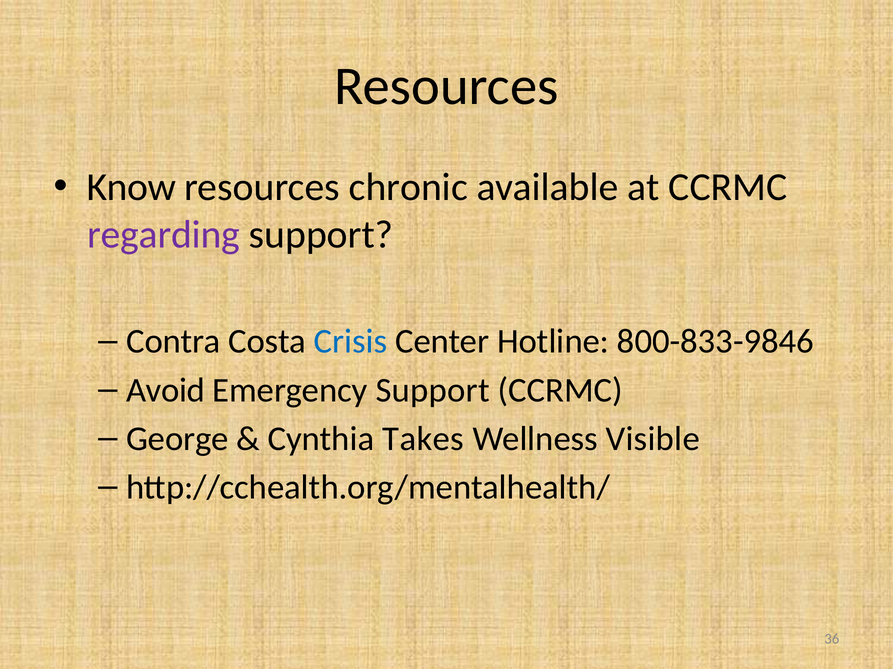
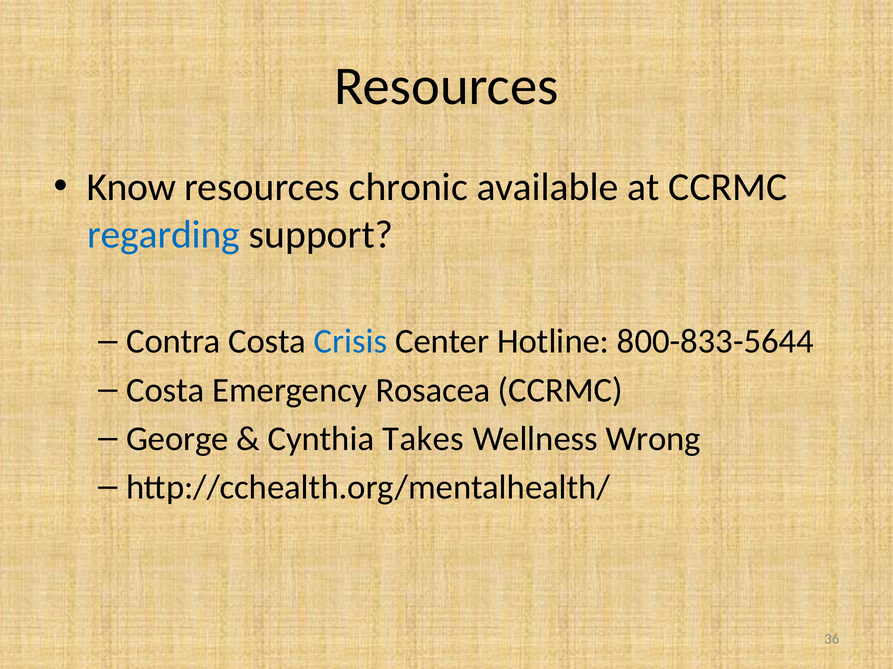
regarding colour: purple -> blue
800-833-9846: 800-833-9846 -> 800-833-5644
Avoid at (165, 390): Avoid -> Costa
Emergency Support: Support -> Rosacea
Visible: Visible -> Wrong
